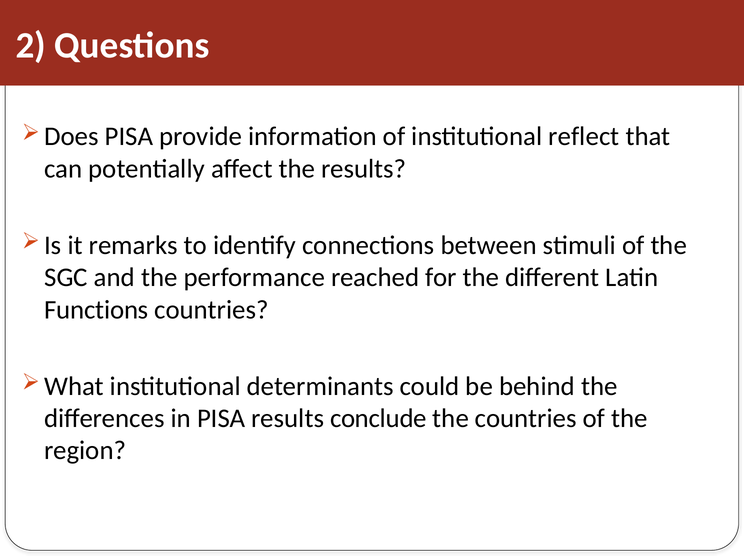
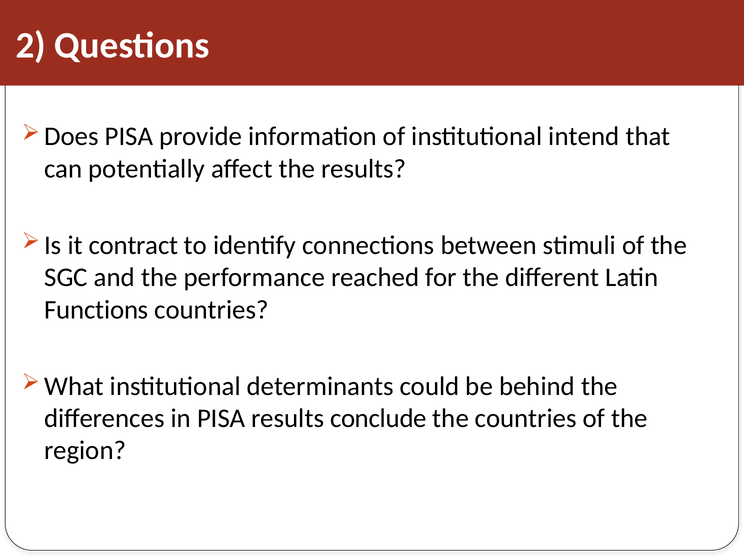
reflect: reflect -> intend
remarks: remarks -> contract
